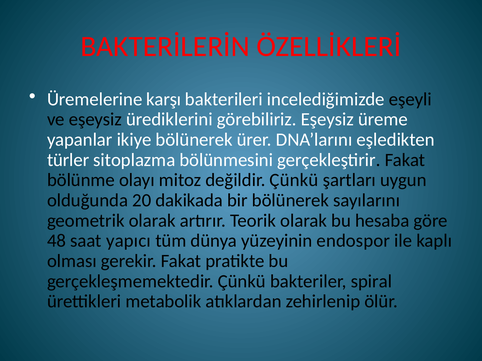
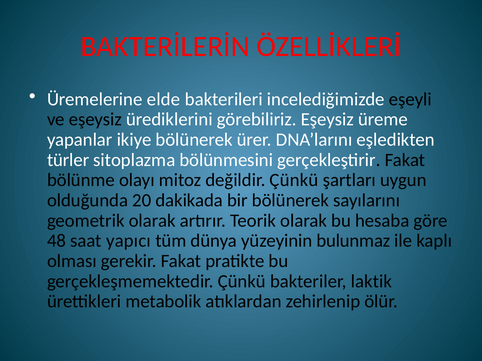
karşı: karşı -> elde
endospor: endospor -> bulunmaz
spiral: spiral -> laktik
